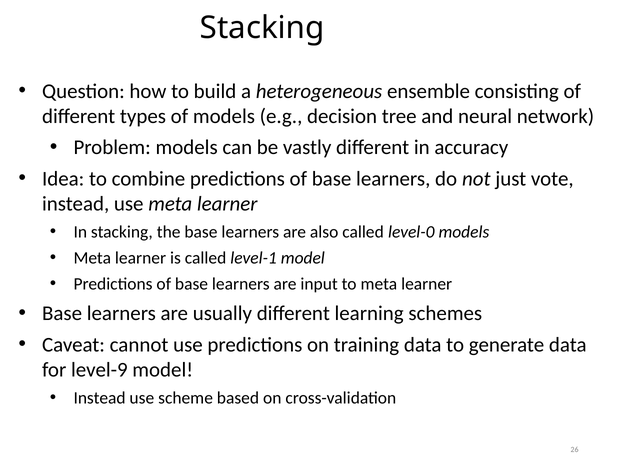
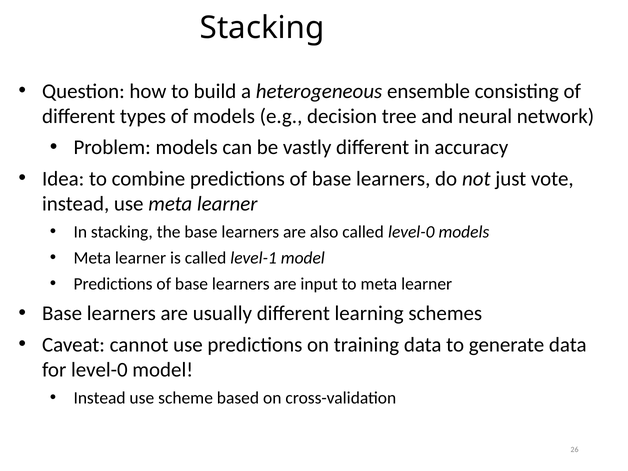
for level-9: level-9 -> level-0
